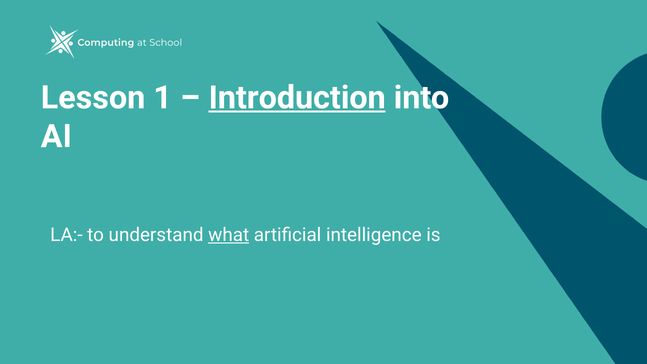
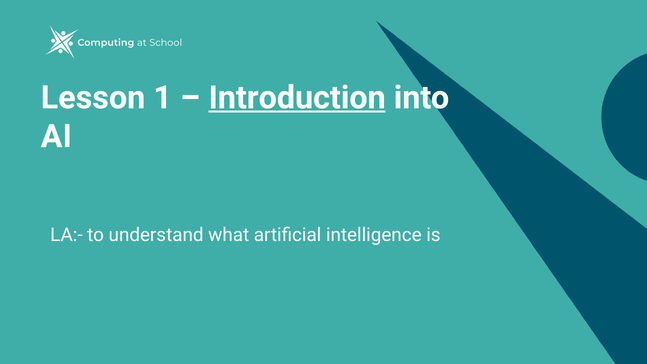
what underline: present -> none
